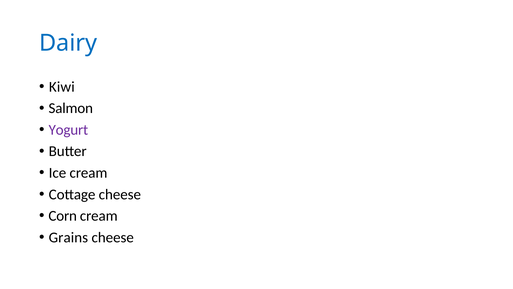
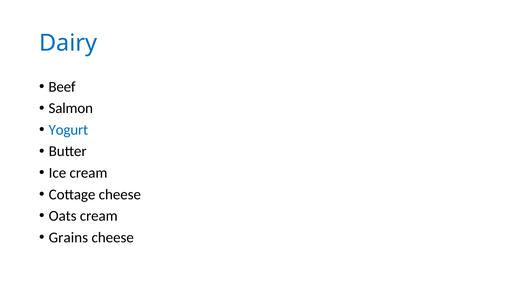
Kiwi: Kiwi -> Beef
Yogurt colour: purple -> blue
Corn: Corn -> Oats
